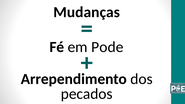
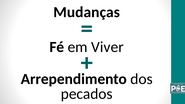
Pode: Pode -> Viver
